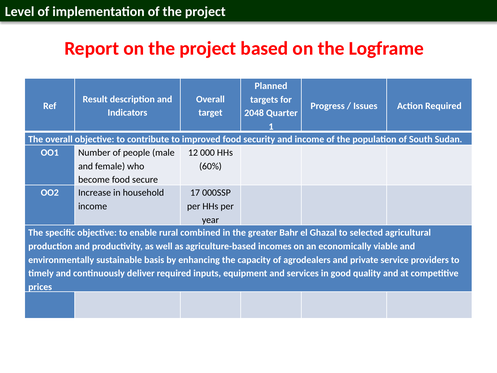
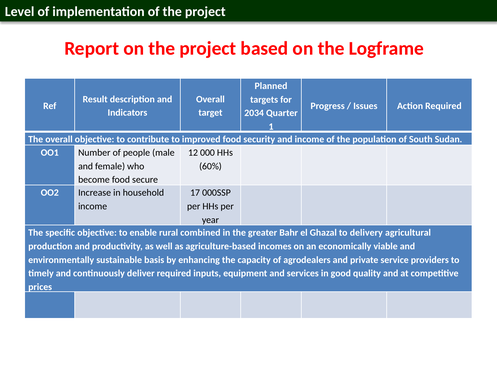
2048: 2048 -> 2034
selected: selected -> delivery
